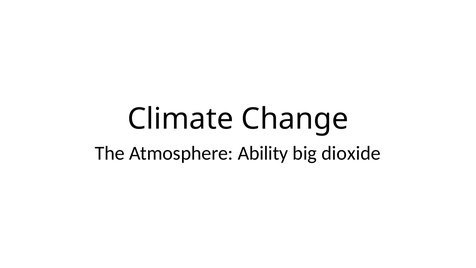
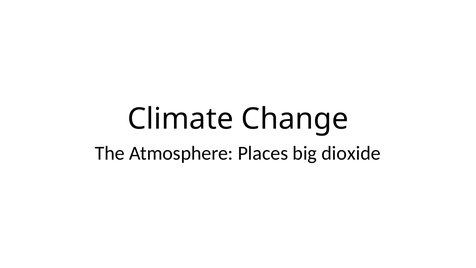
Ability: Ability -> Places
